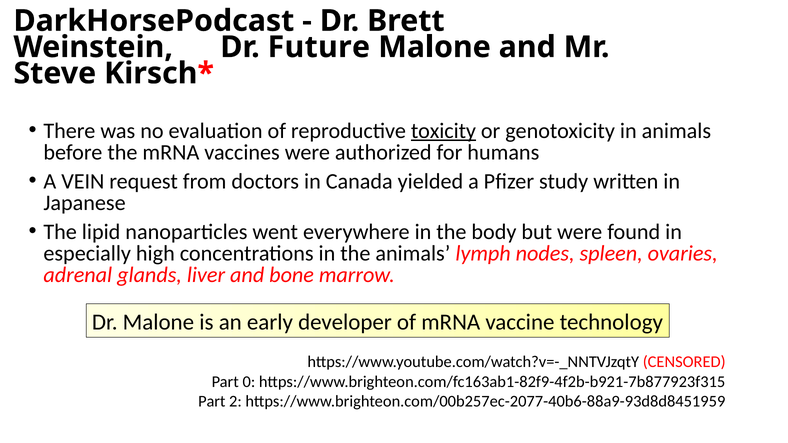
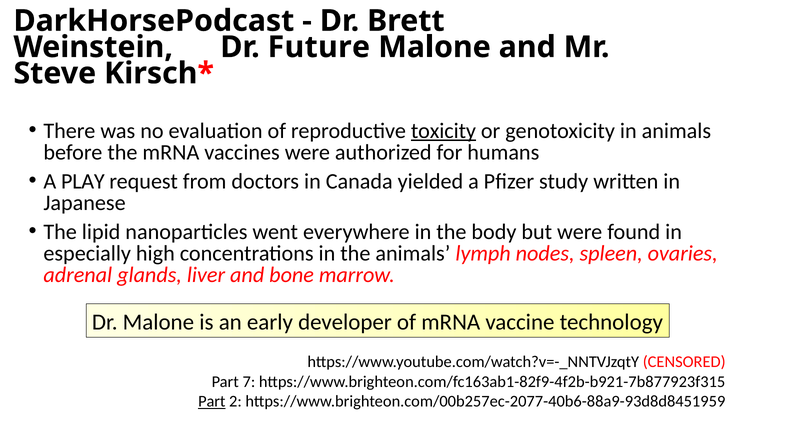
VEIN: VEIN -> PLAY
0: 0 -> 7
Part at (212, 402) underline: none -> present
